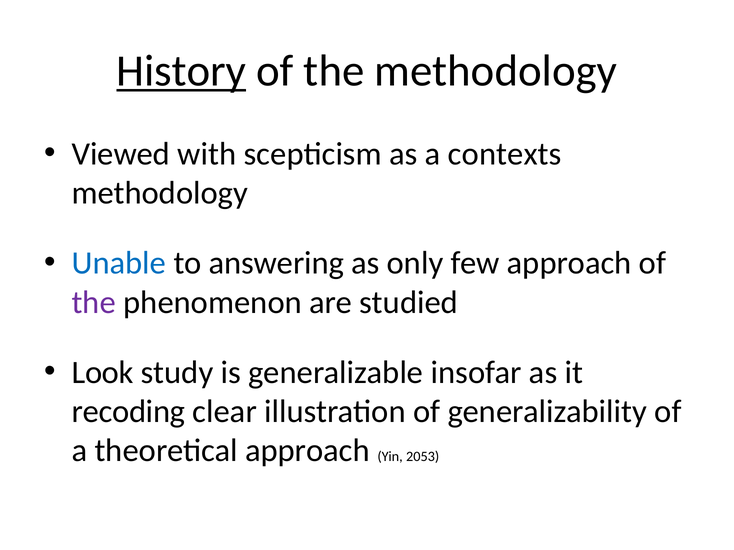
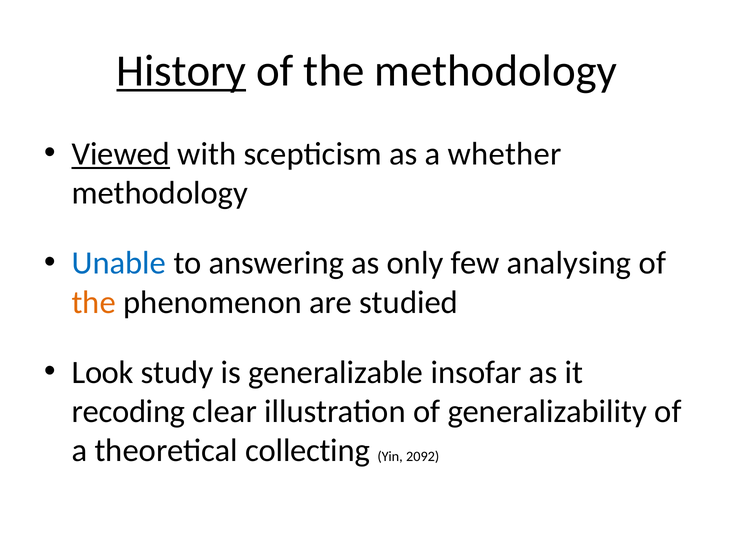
Viewed underline: none -> present
contexts: contexts -> whether
few approach: approach -> analysing
the at (94, 303) colour: purple -> orange
theoretical approach: approach -> collecting
2053: 2053 -> 2092
